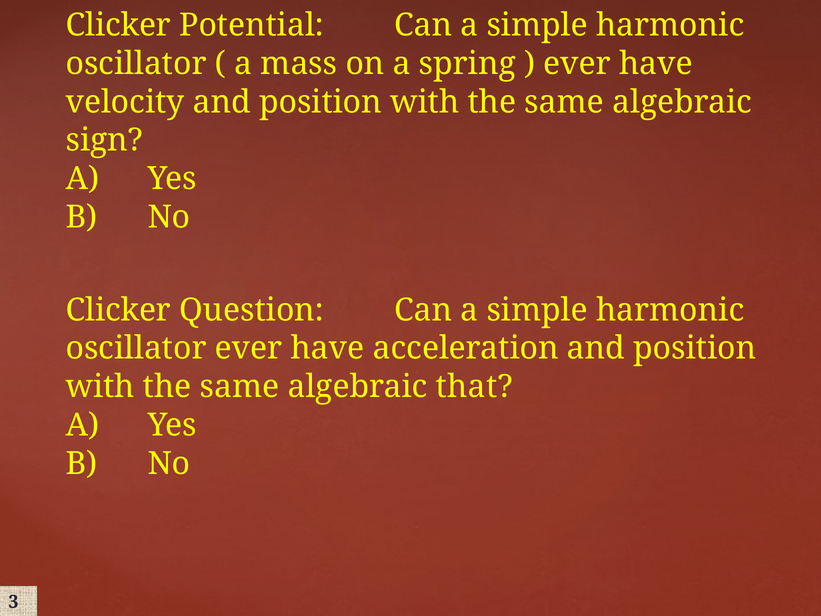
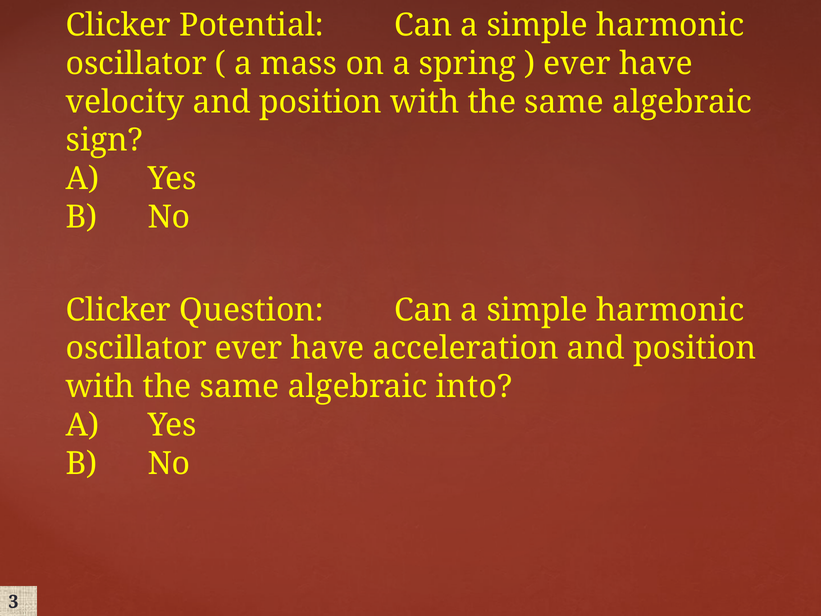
that: that -> into
